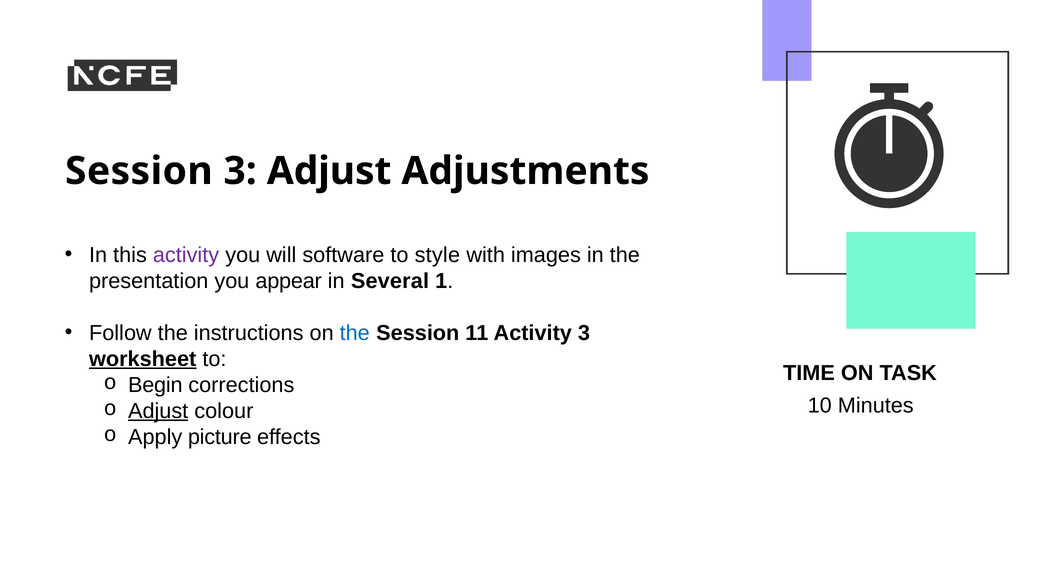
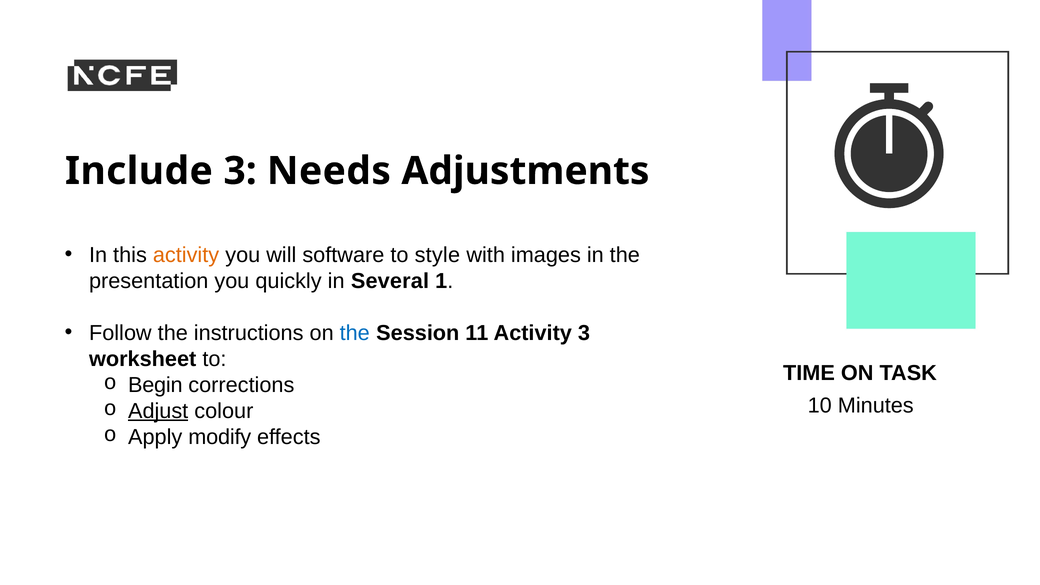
Session at (139, 171): Session -> Include
3 Adjust: Adjust -> Needs
activity at (186, 255) colour: purple -> orange
appear: appear -> quickly
worksheet underline: present -> none
picture: picture -> modify
